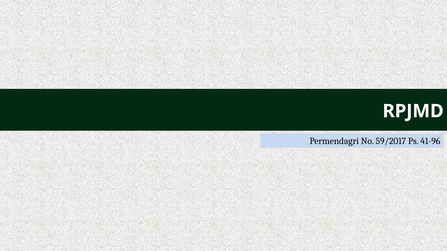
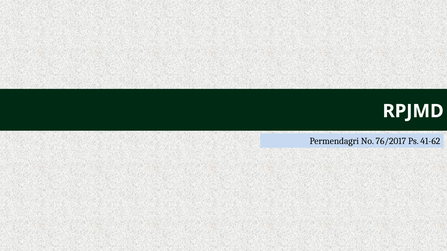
59/2017: 59/2017 -> 76/2017
41-96: 41-96 -> 41-62
